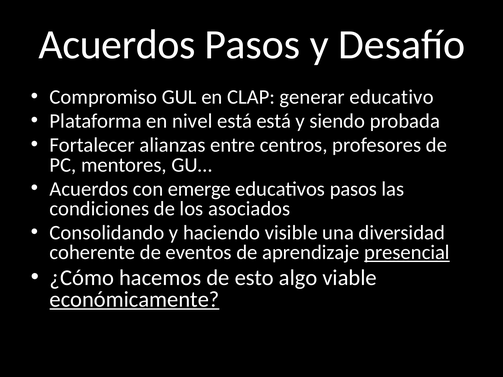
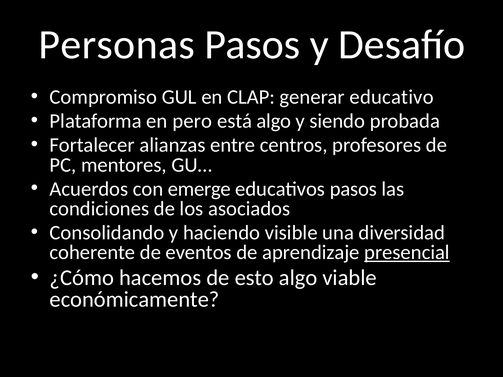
Acuerdos at (117, 45): Acuerdos -> Personas
nivel: nivel -> pero
está está: está -> algo
económicamente underline: present -> none
